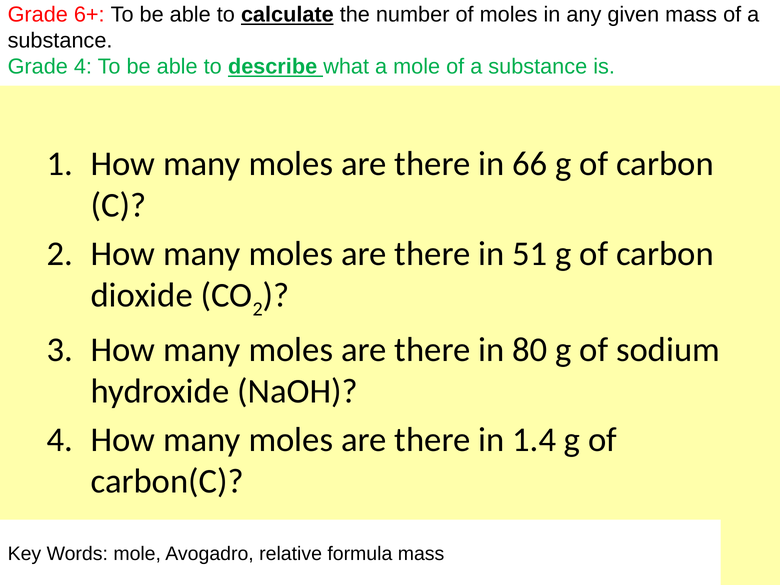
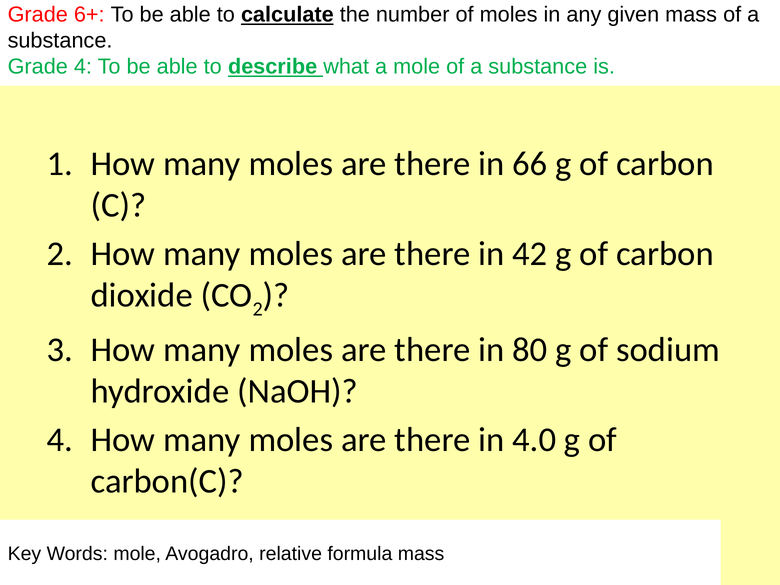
51: 51 -> 42
1.4: 1.4 -> 4.0
